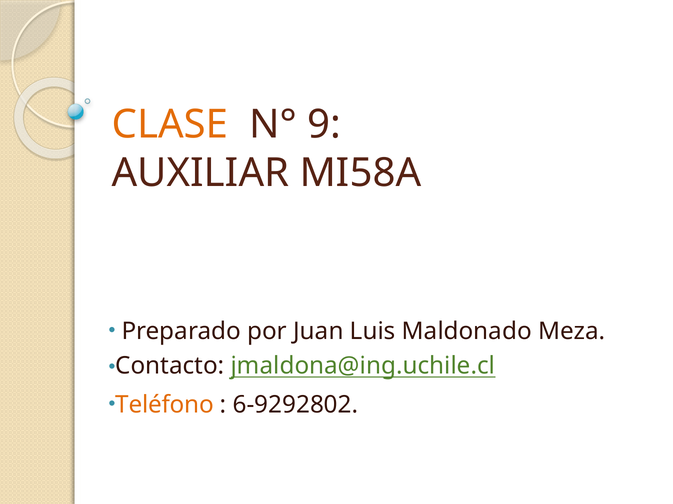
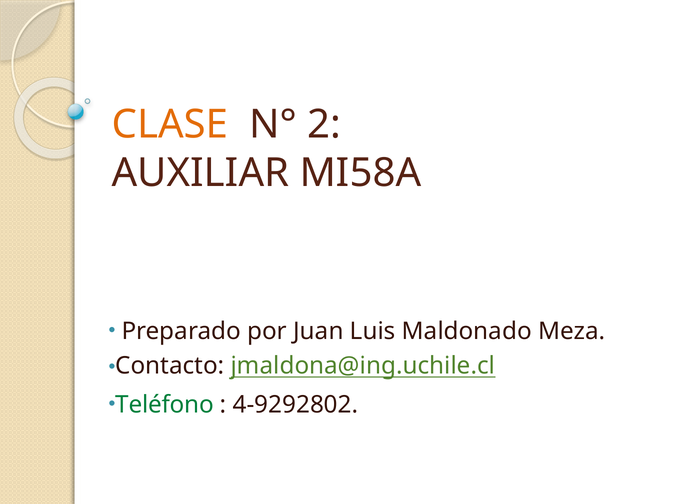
9: 9 -> 2
Teléfono colour: orange -> green
6-9292802: 6-9292802 -> 4-9292802
